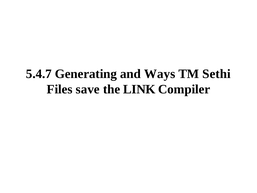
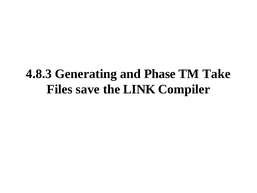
5.4.7: 5.4.7 -> 4.8.3
Ways: Ways -> Phase
Sethi: Sethi -> Take
